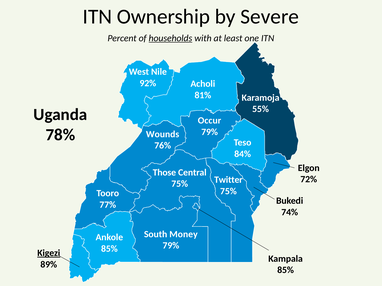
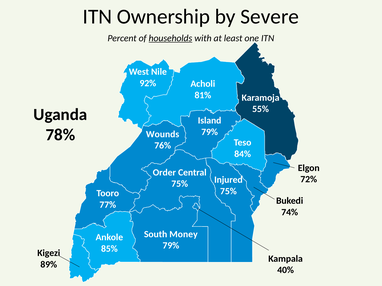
Occur: Occur -> Island
Those: Those -> Order
Twitter: Twitter -> Injured
Kigezi underline: present -> none
85% at (286, 271): 85% -> 40%
